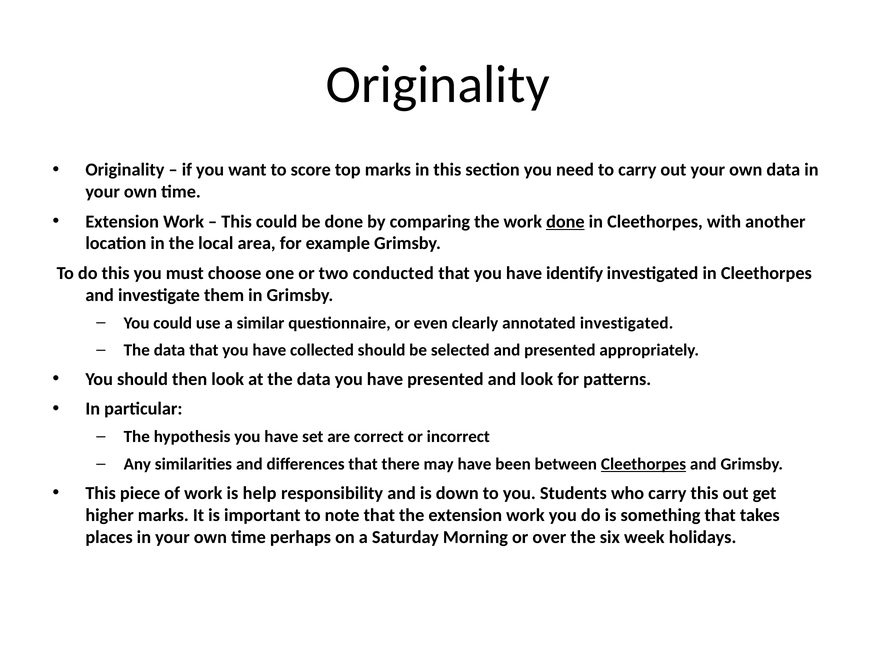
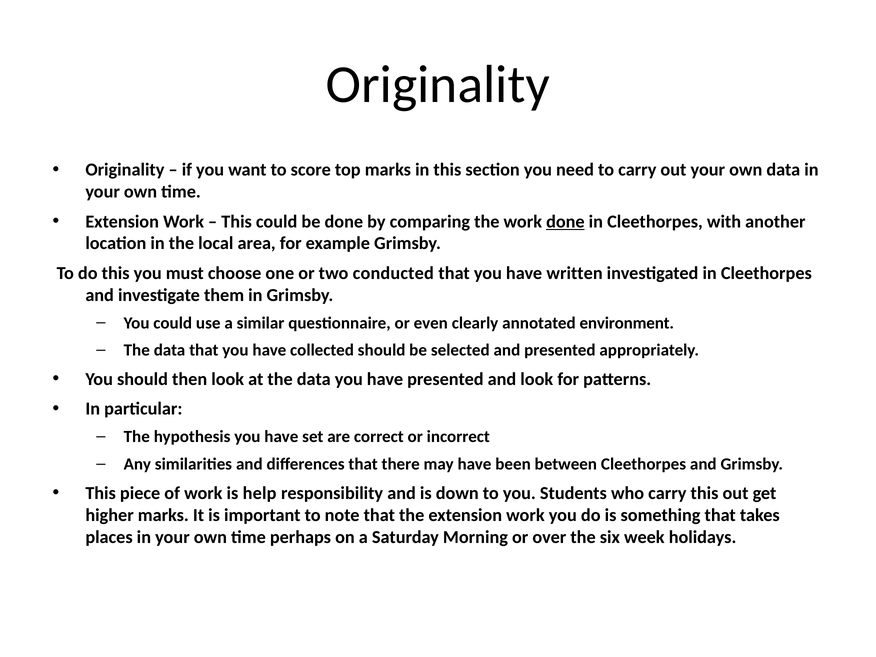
identify: identify -> written
annotated investigated: investigated -> environment
Cleethorpes at (644, 464) underline: present -> none
